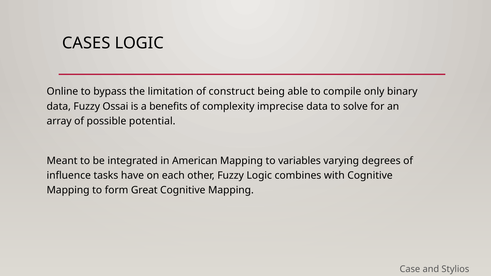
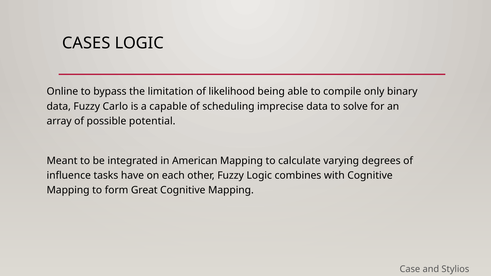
construct: construct -> likelihood
Ossai: Ossai -> Carlo
benefits: benefits -> capable
complexity: complexity -> scheduling
variables: variables -> calculate
